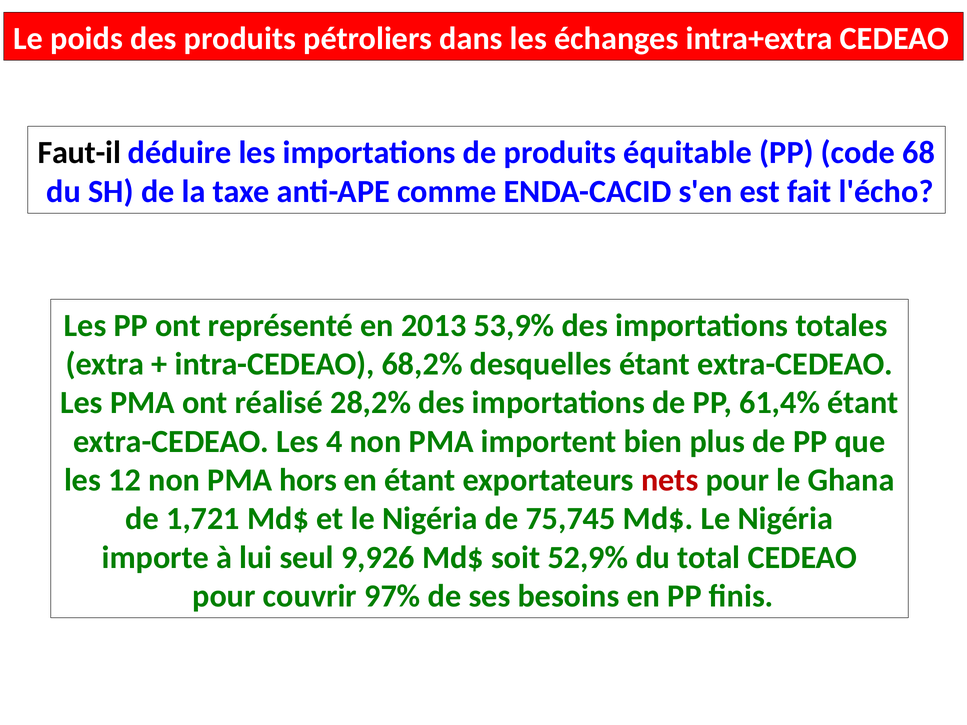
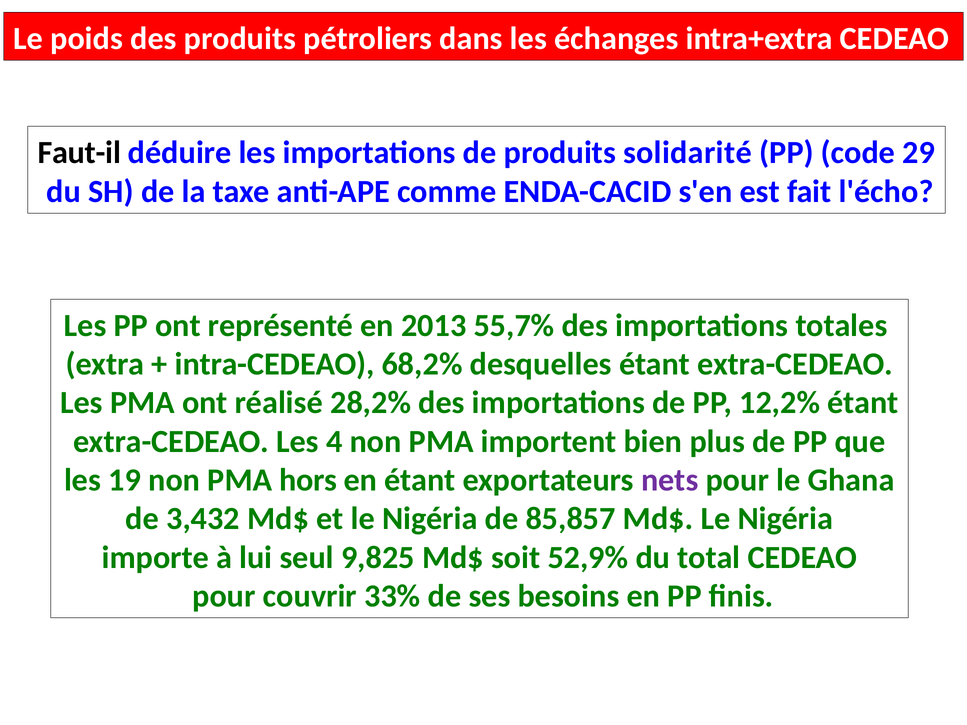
équitable: équitable -> solidarité
68: 68 -> 29
53,9%: 53,9% -> 55,7%
61,4%: 61,4% -> 12,2%
12: 12 -> 19
nets colour: red -> purple
1,721: 1,721 -> 3,432
75,745: 75,745 -> 85,857
9,926: 9,926 -> 9,825
97%: 97% -> 33%
